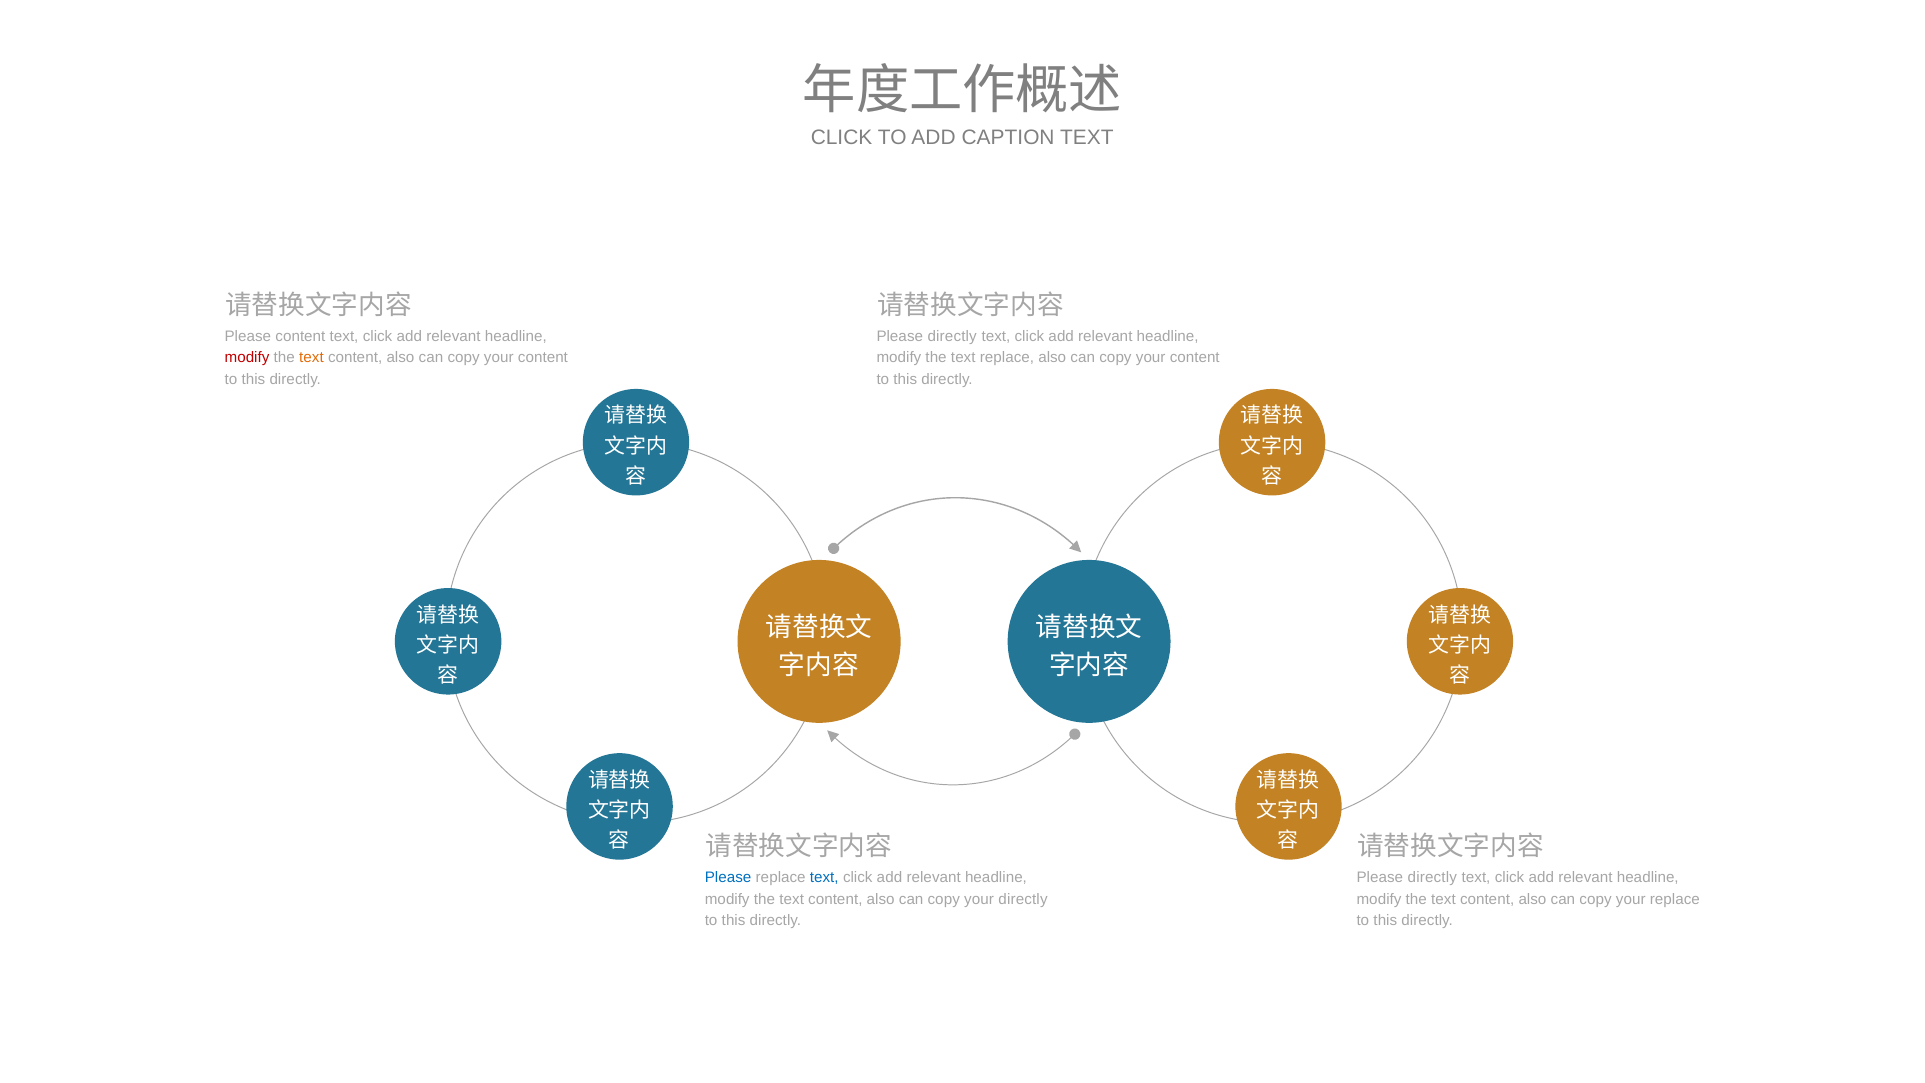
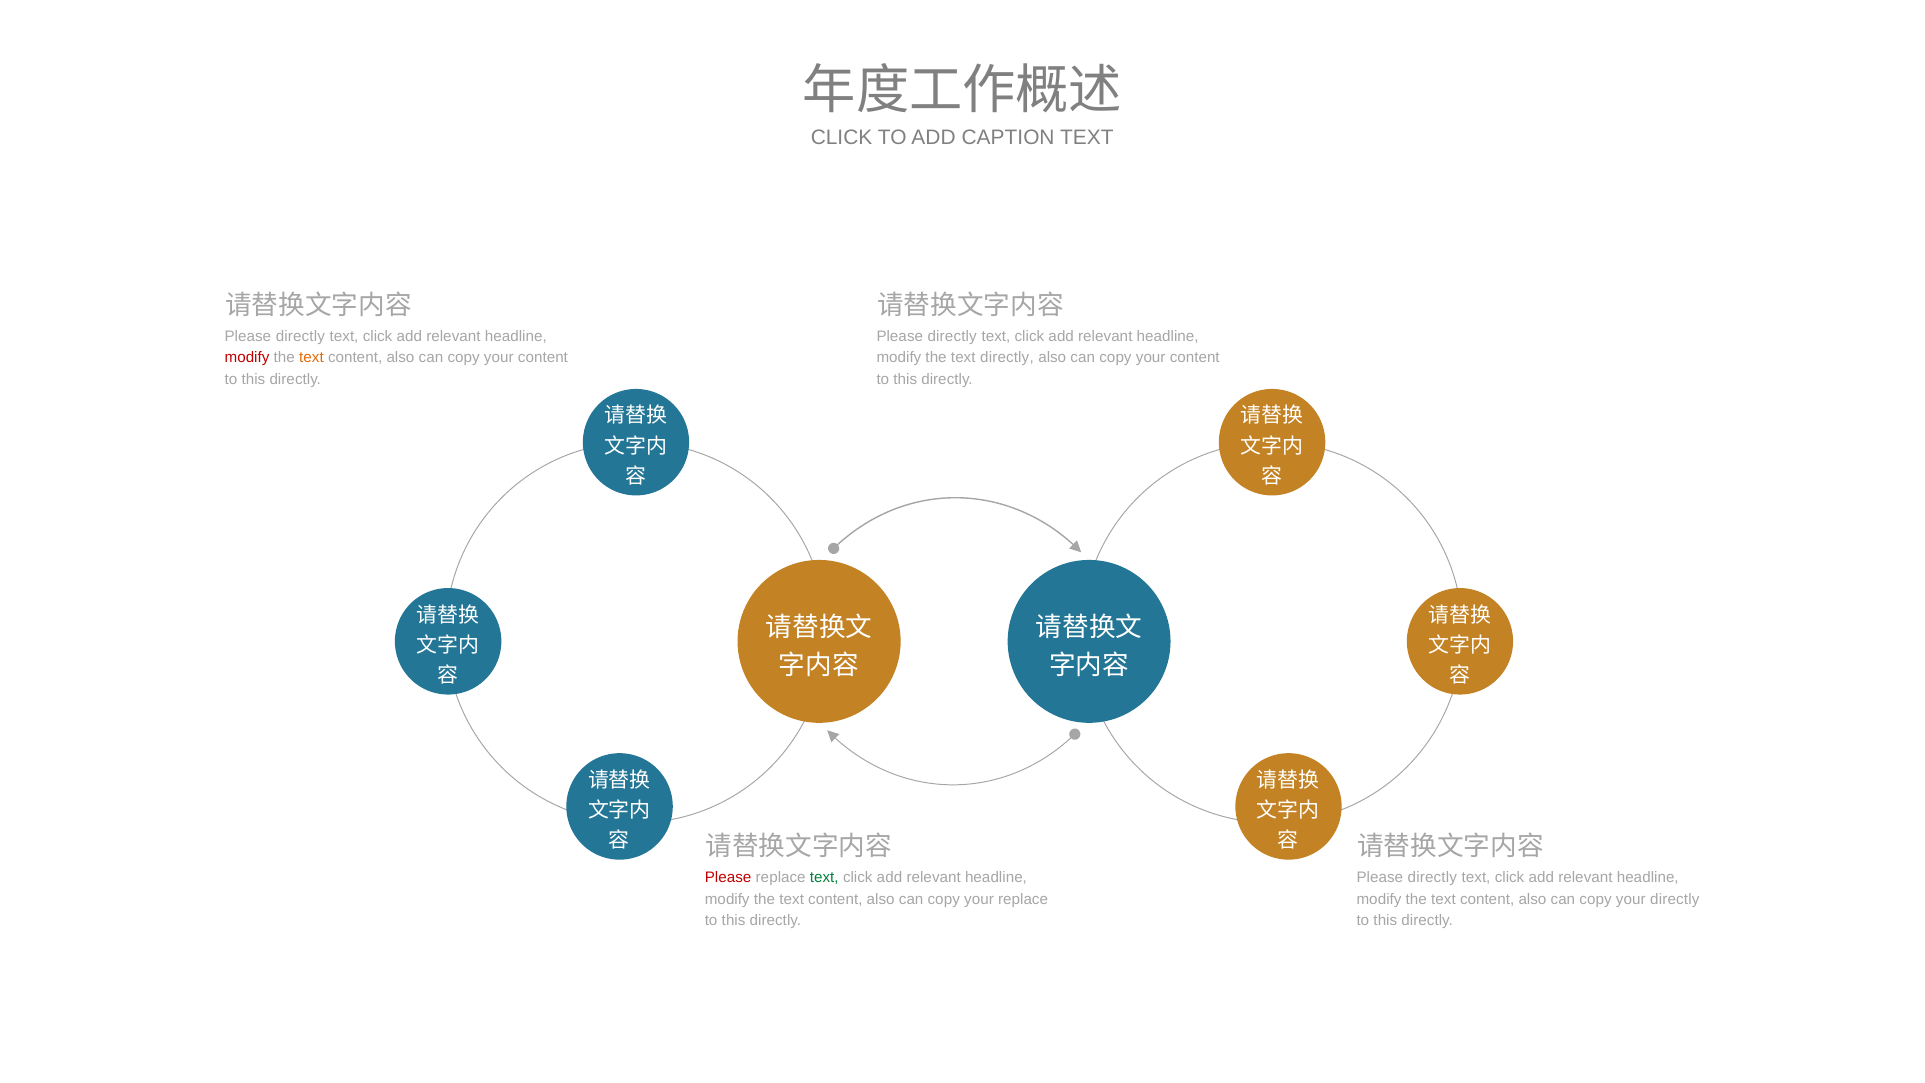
content at (300, 336): content -> directly
text replace: replace -> directly
Please at (728, 877) colour: blue -> red
text at (824, 877) colour: blue -> green
your directly: directly -> replace
your replace: replace -> directly
